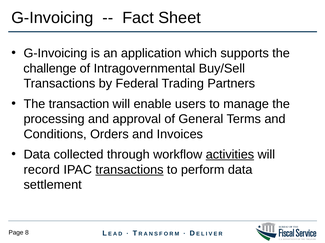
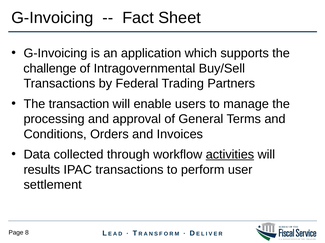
record: record -> results
transactions at (129, 170) underline: present -> none
perform data: data -> user
